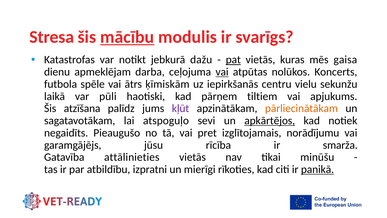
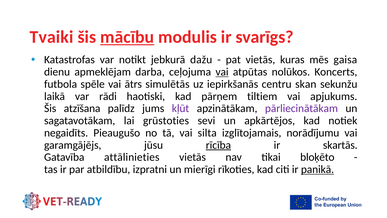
Stresa: Stresa -> Tvaiki
pat underline: present -> none
ķīmiskām: ķīmiskām -> simulētās
vielu: vielu -> skan
pūli: pūli -> rādi
pārliecinātākam colour: orange -> purple
atspoguļo: atspoguļo -> grūstoties
apkārtējos underline: present -> none
pret: pret -> silta
rīcība underline: none -> present
smarža: smarža -> skartās
minūšu: minūšu -> bloķēto
